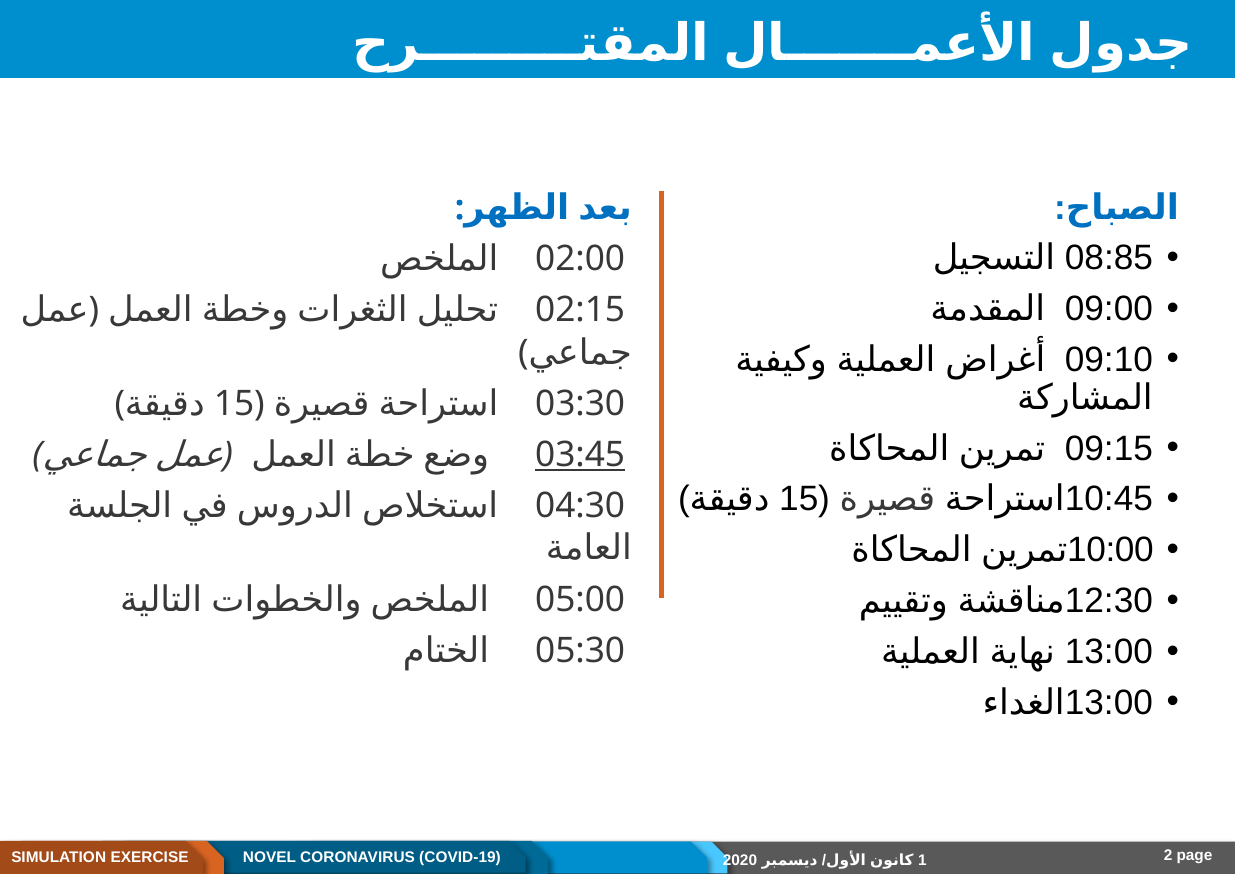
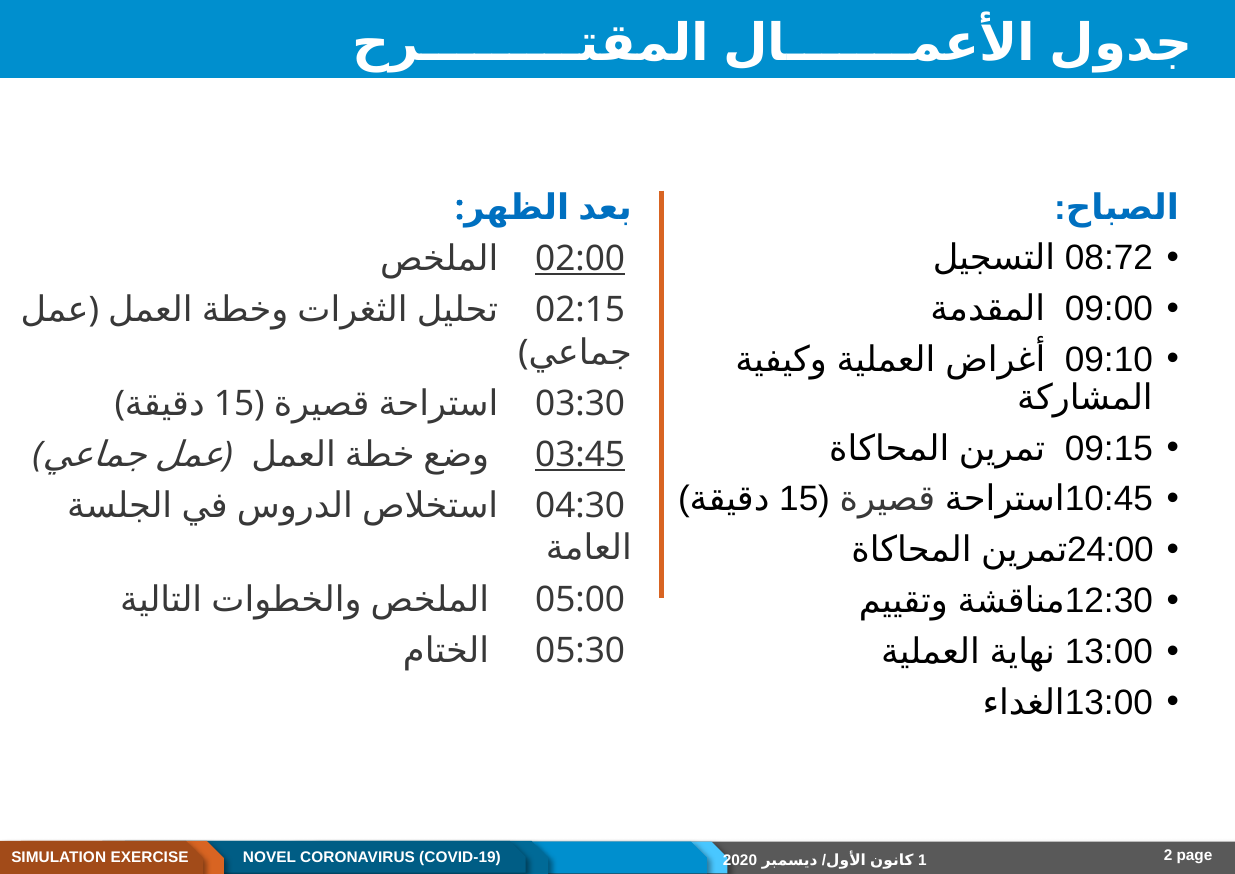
08:85: 08:85 -> 08:72
02:00 underline: none -> present
10:00: 10:00 -> 24:00
